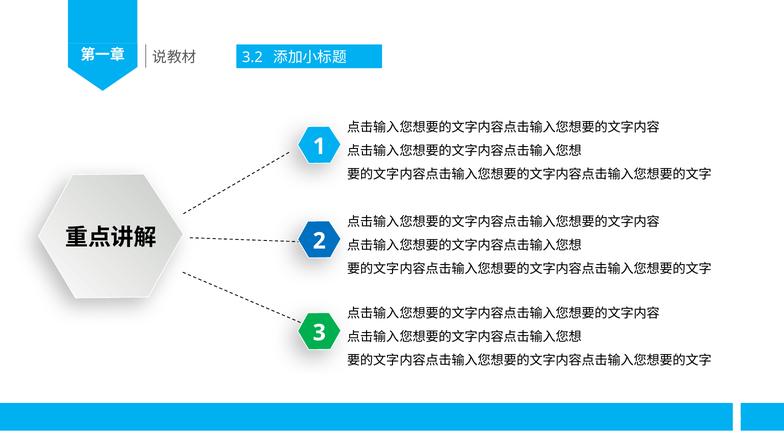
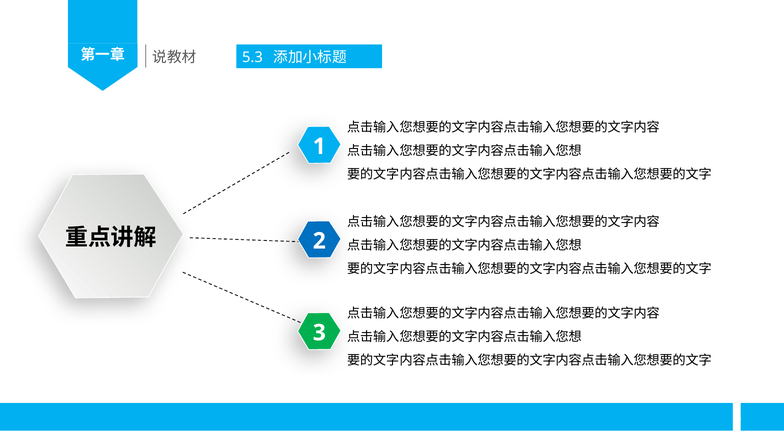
3.2: 3.2 -> 5.3
